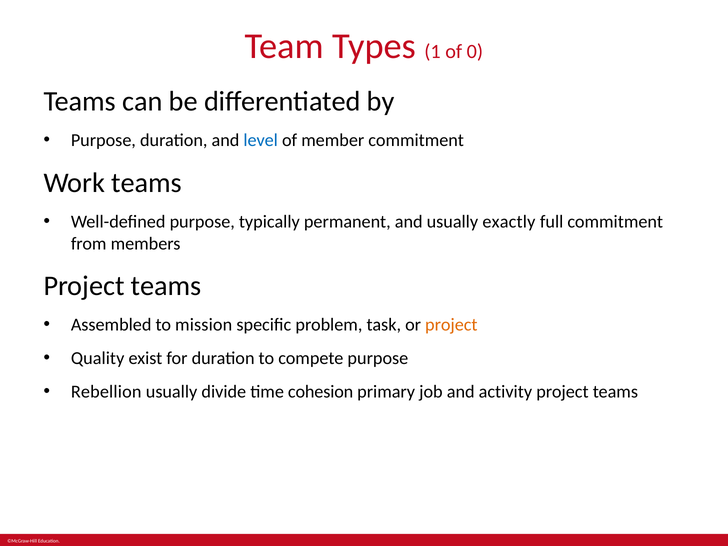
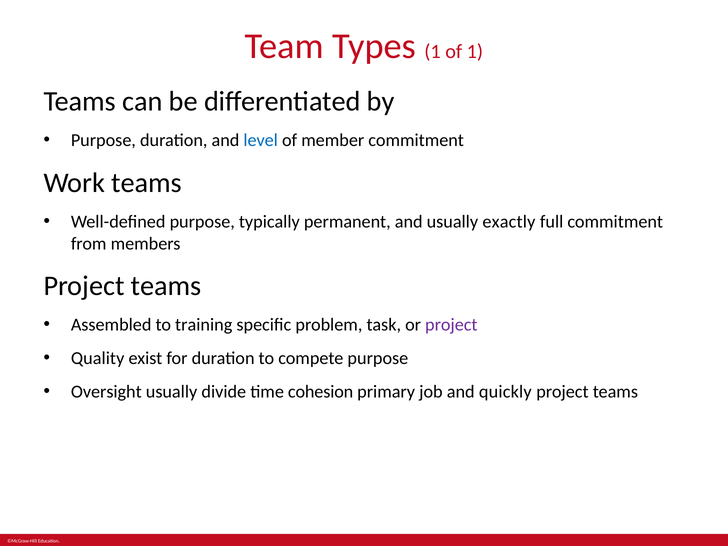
of 0: 0 -> 1
mission: mission -> training
project at (451, 325) colour: orange -> purple
Rebellion: Rebellion -> Oversight
activity: activity -> quickly
